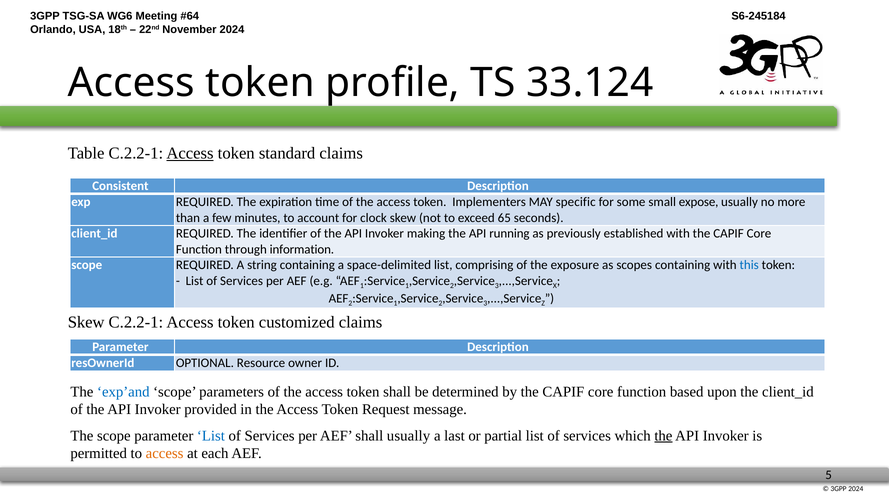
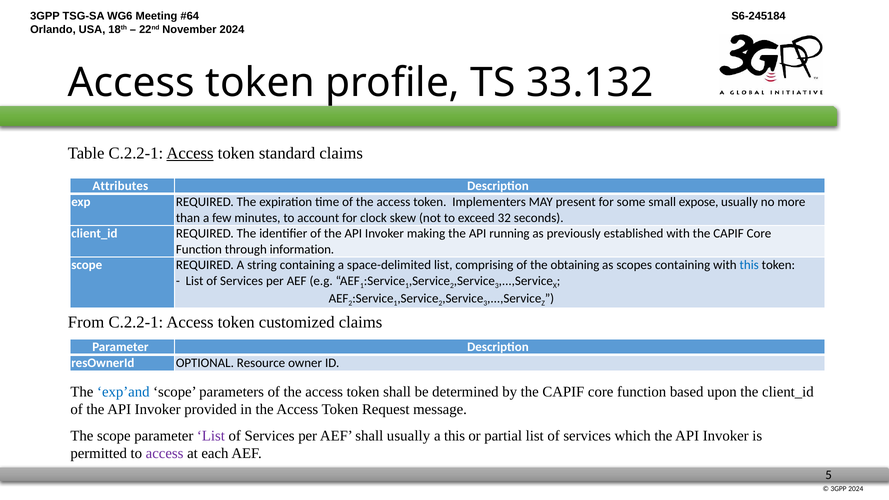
33.124: 33.124 -> 33.132
Consistent: Consistent -> Attributes
specific: specific -> present
65: 65 -> 32
exposure: exposure -> obtaining
Skew at (86, 322): Skew -> From
List at (211, 436) colour: blue -> purple
a last: last -> this
the at (663, 436) underline: present -> none
access at (165, 453) colour: orange -> purple
